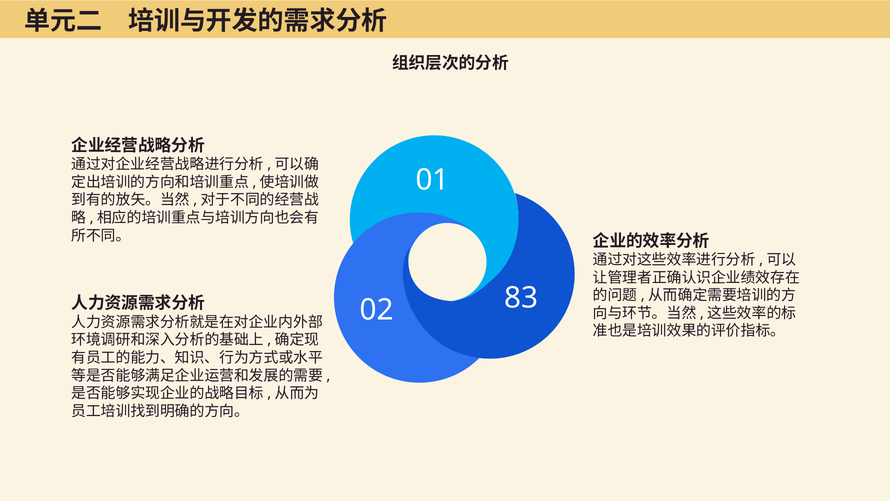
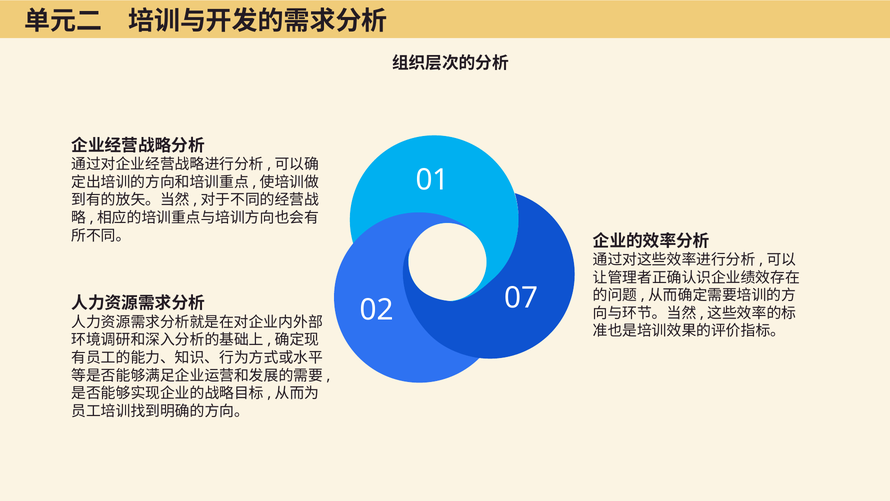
83: 83 -> 07
